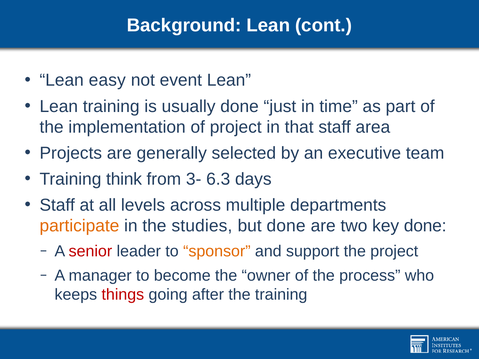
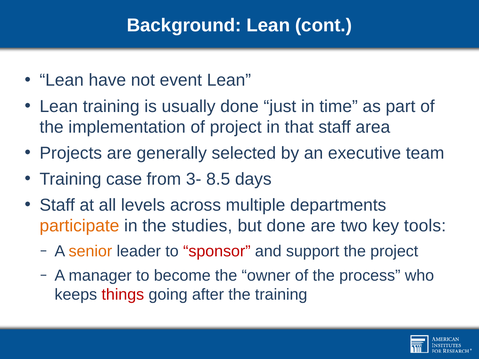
easy: easy -> have
think: think -> case
6.3: 6.3 -> 8.5
key done: done -> tools
senior colour: red -> orange
sponsor colour: orange -> red
